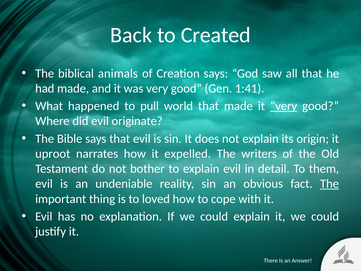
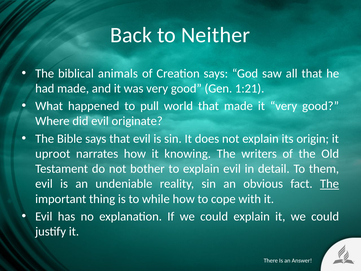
Created: Created -> Neither
1:41: 1:41 -> 1:21
very at (284, 106) underline: present -> none
expelled: expelled -> knowing
loved: loved -> while
